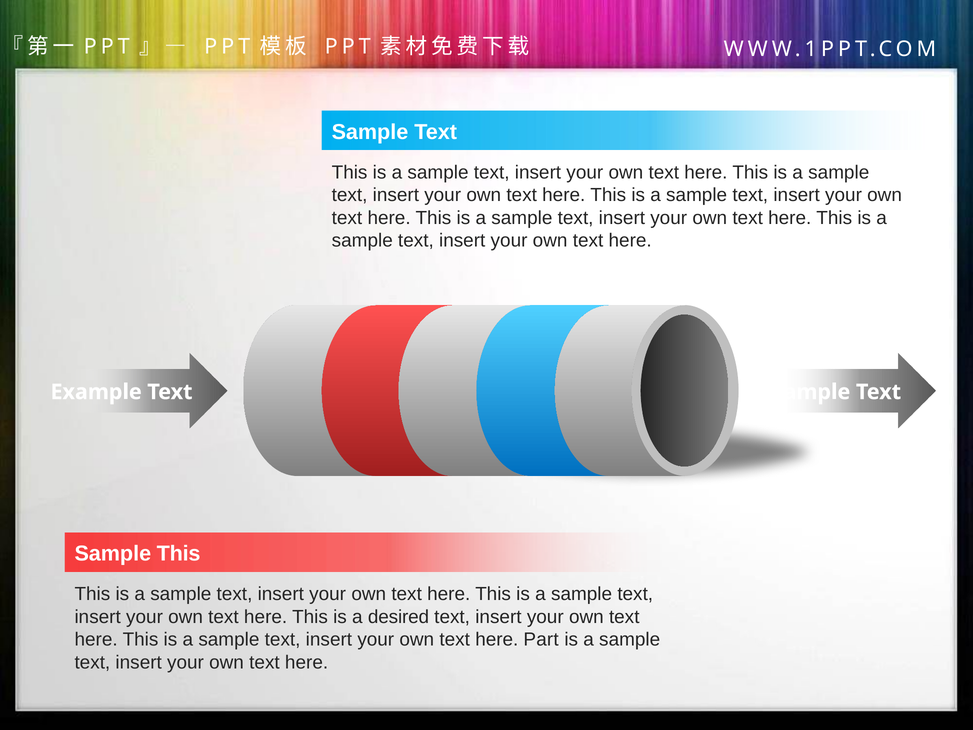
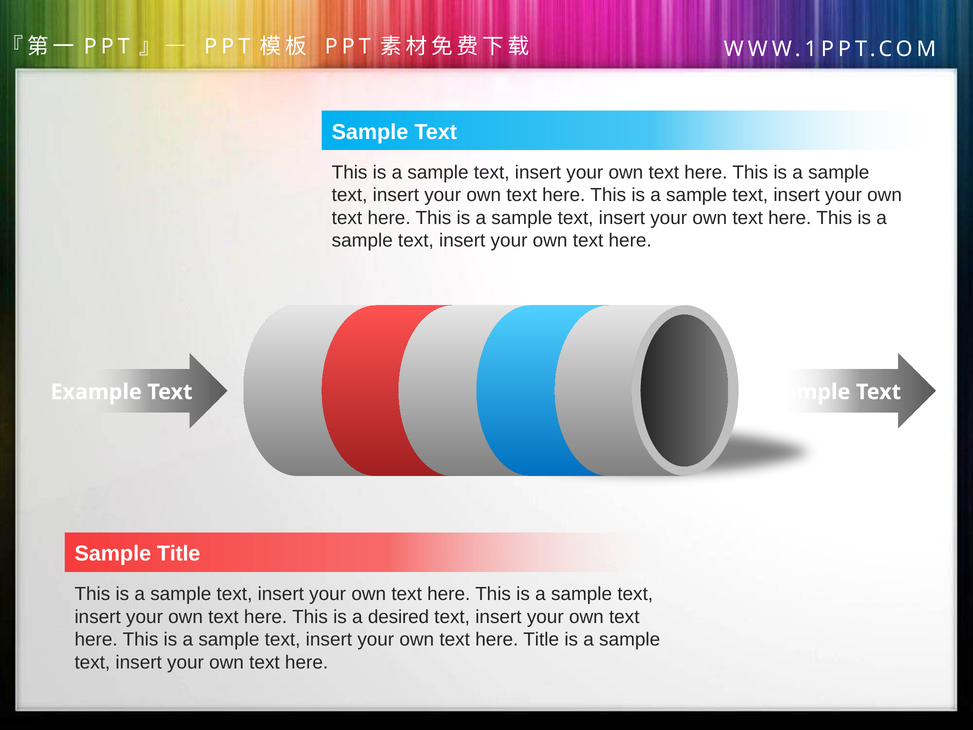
Sample This: This -> Title
here Part: Part -> Title
